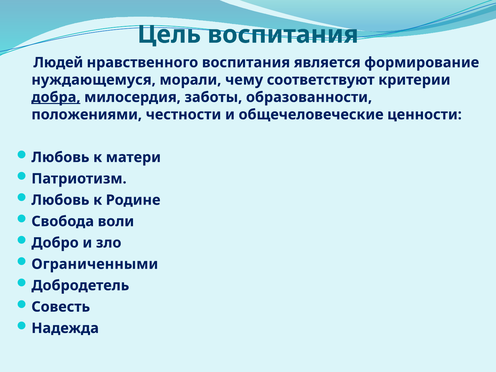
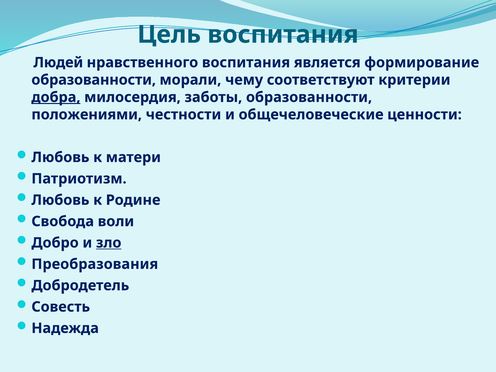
нуждающемуся at (94, 80): нуждающемуся -> образованности
зло underline: none -> present
Ограниченными: Ограниченными -> Преобразования
